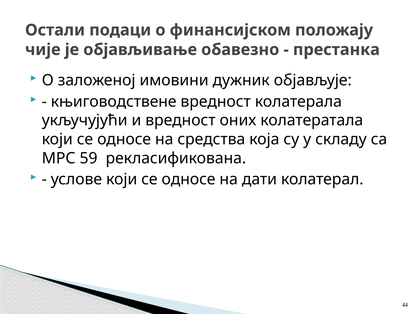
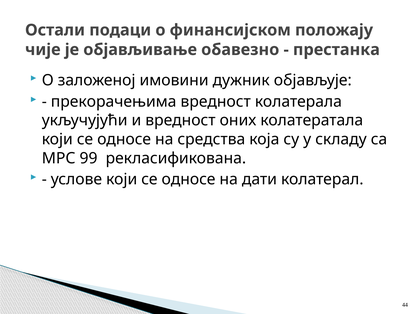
књиговодствене: књиговодствене -> прекорачењима
59: 59 -> 99
